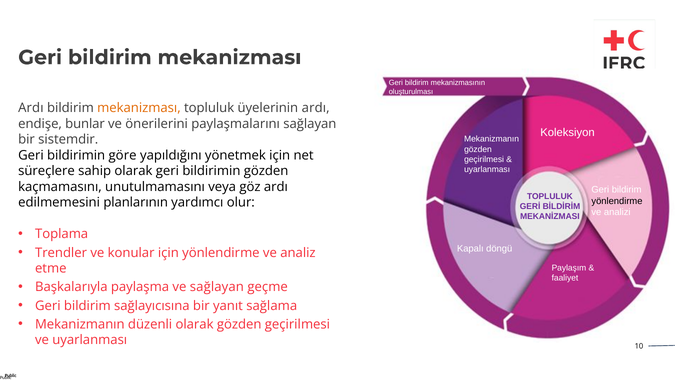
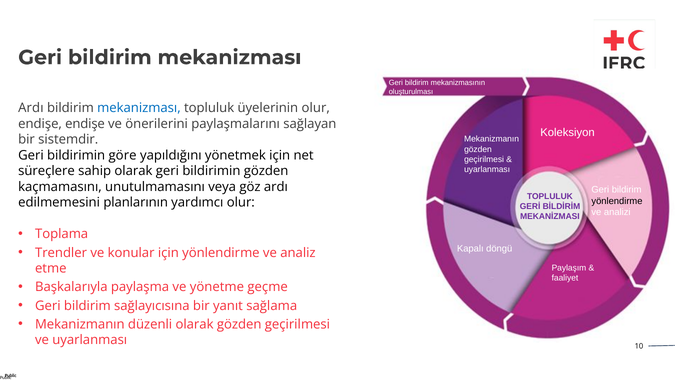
mekanizması at (139, 108) colour: orange -> blue
üyelerinin ardı: ardı -> olur
endişe bunlar: bunlar -> endişe
ve sağlayan: sağlayan -> yönetme
